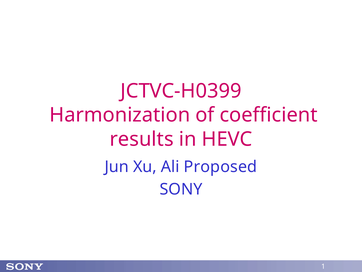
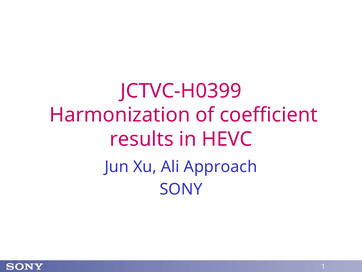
Proposed: Proposed -> Approach
